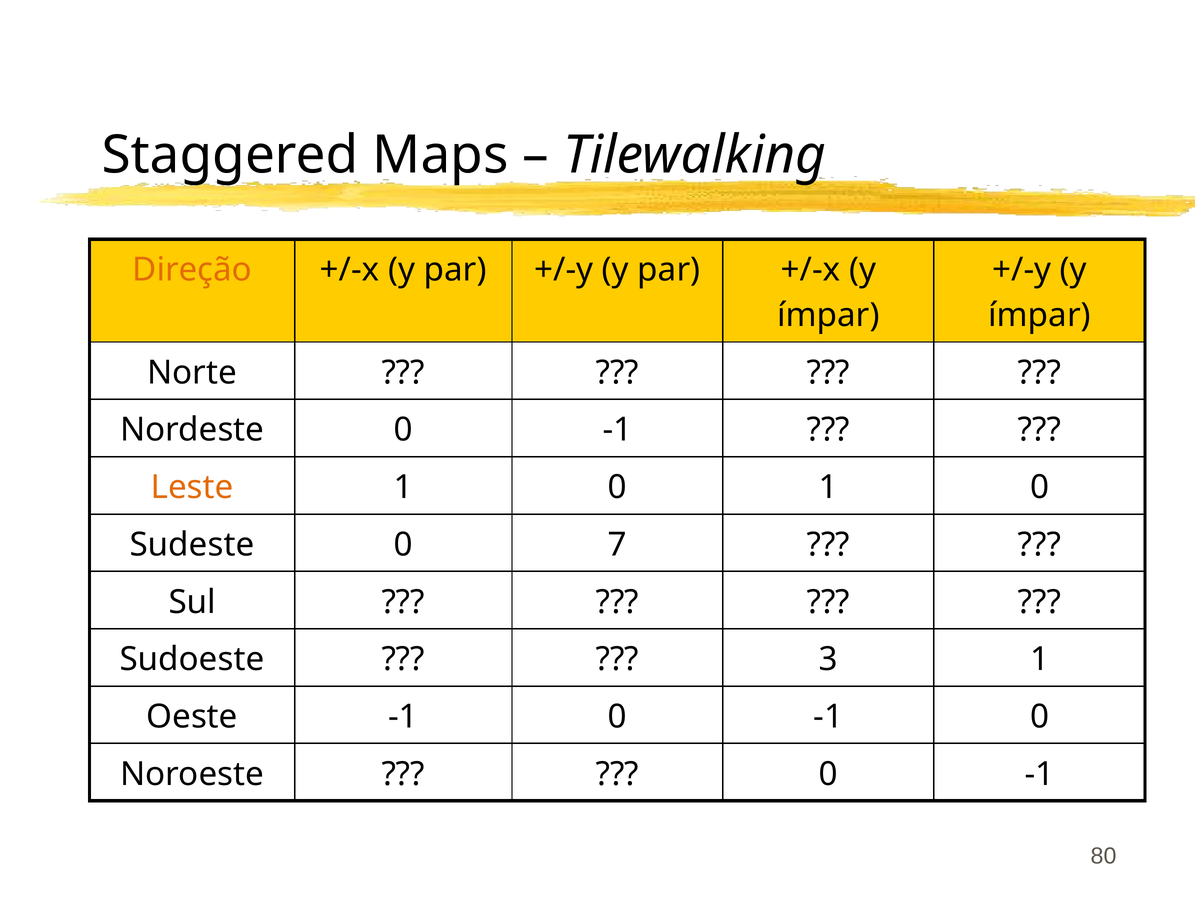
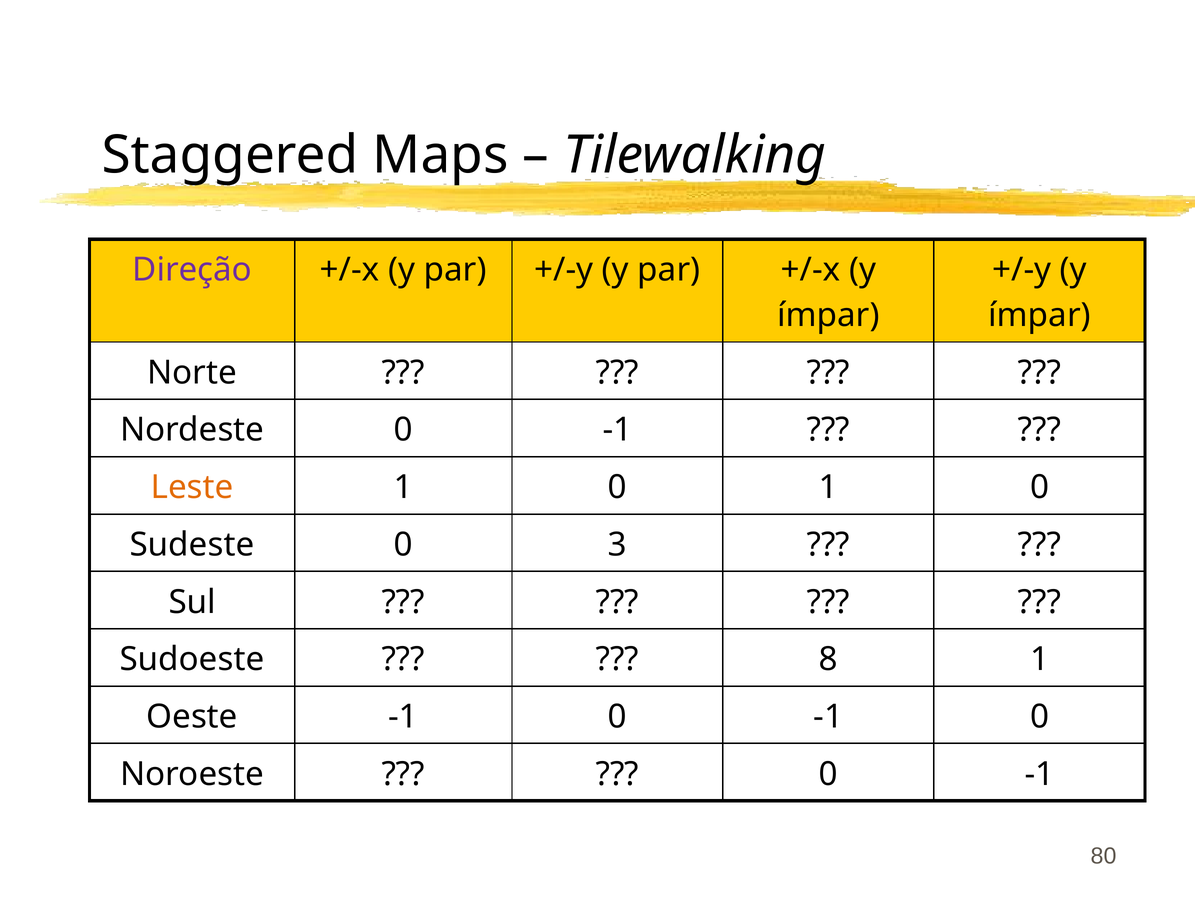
Direção colour: orange -> purple
7: 7 -> 3
3: 3 -> 8
